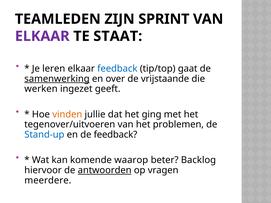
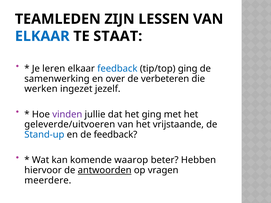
SPRINT: SPRINT -> LESSEN
ELKAAR at (42, 36) colour: purple -> blue
tip/top gaat: gaat -> ging
samenwerking underline: present -> none
vrijstaande: vrijstaande -> verbeteren
geeft: geeft -> jezelf
vinden colour: orange -> purple
tegenover/uitvoeren: tegenover/uitvoeren -> geleverde/uitvoeren
problemen: problemen -> vrijstaande
Backlog: Backlog -> Hebben
